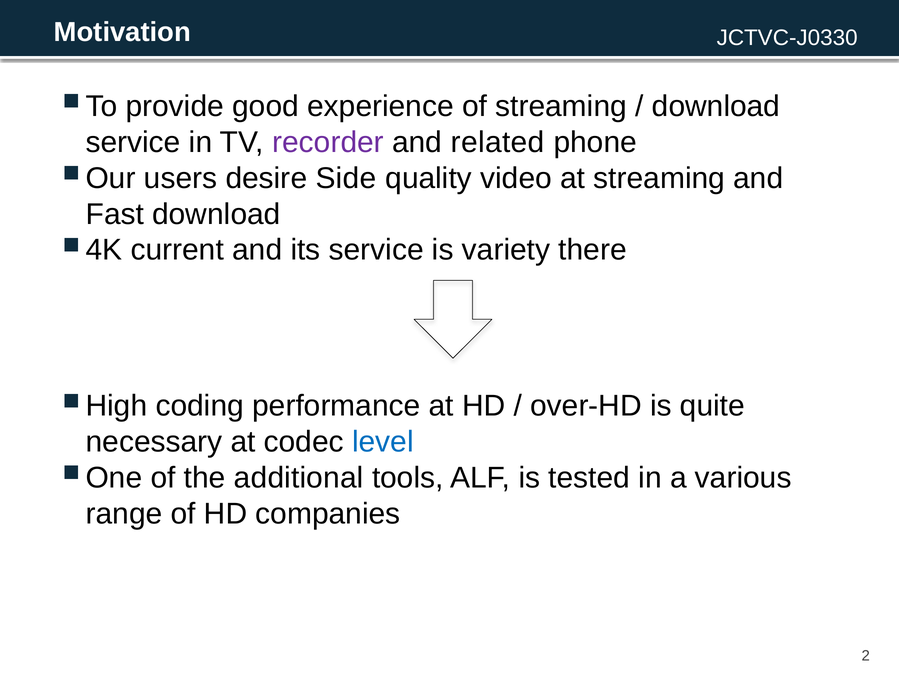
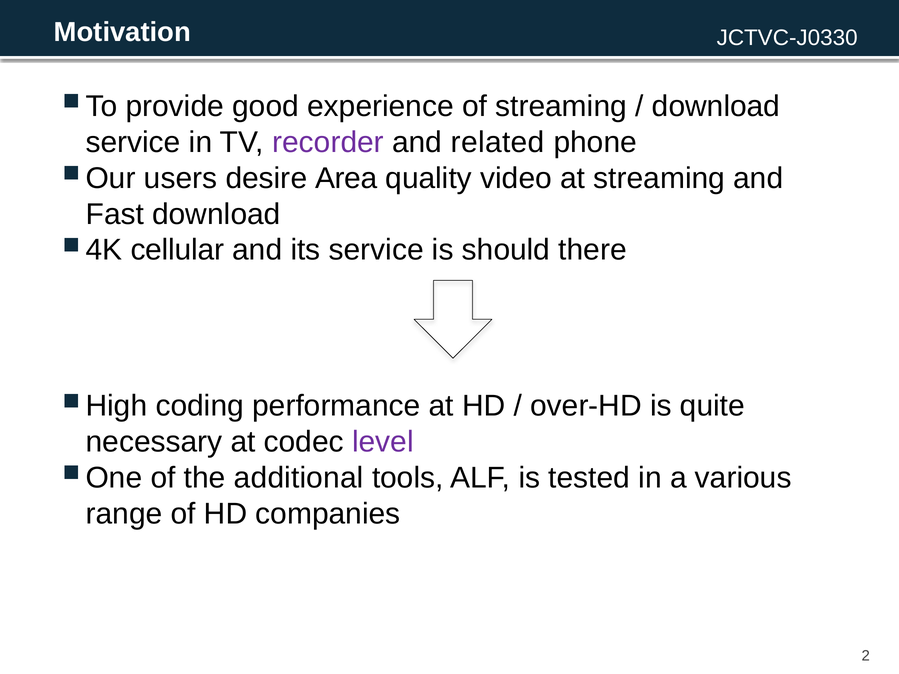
Side: Side -> Area
current: current -> cellular
variety: variety -> should
level colour: blue -> purple
